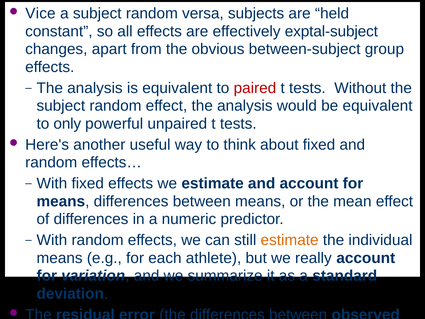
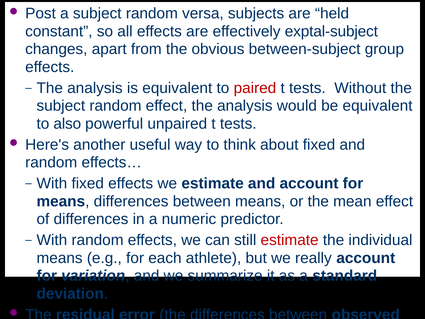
Vice: Vice -> Post
only: only -> also
estimate at (290, 240) colour: orange -> red
